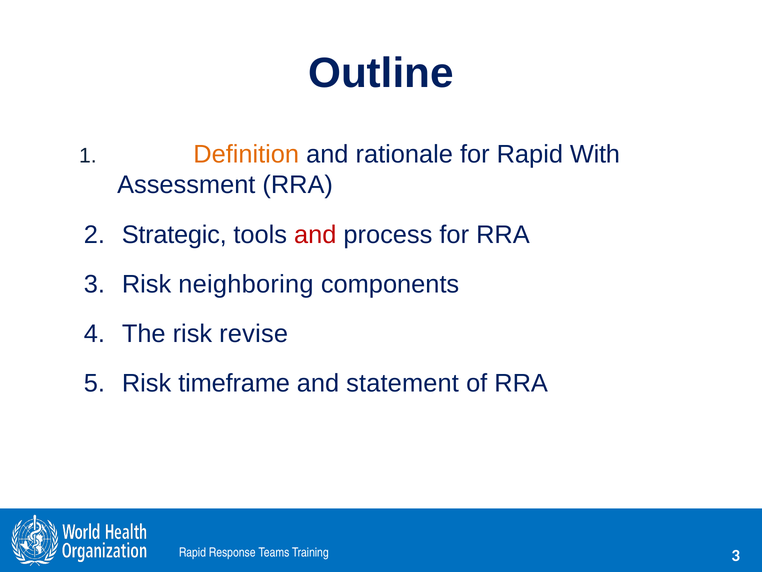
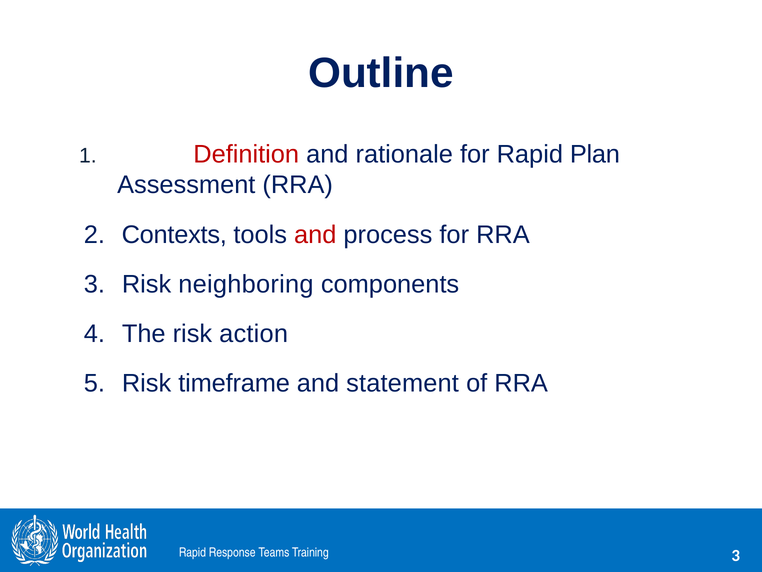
Definition colour: orange -> red
With: With -> Plan
Strategic: Strategic -> Contexts
revise: revise -> action
